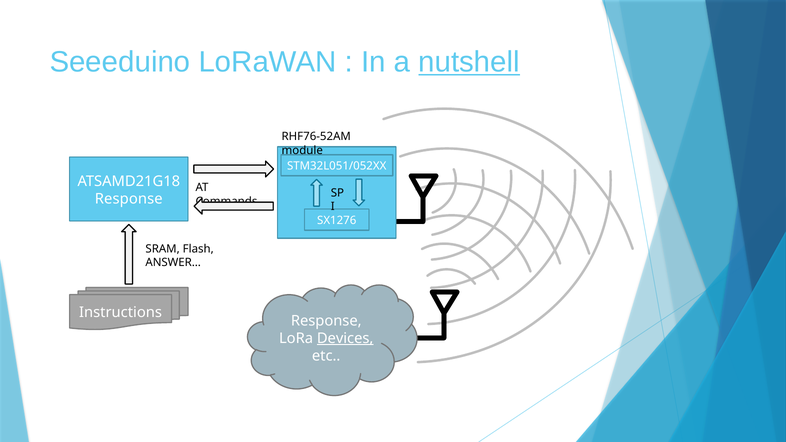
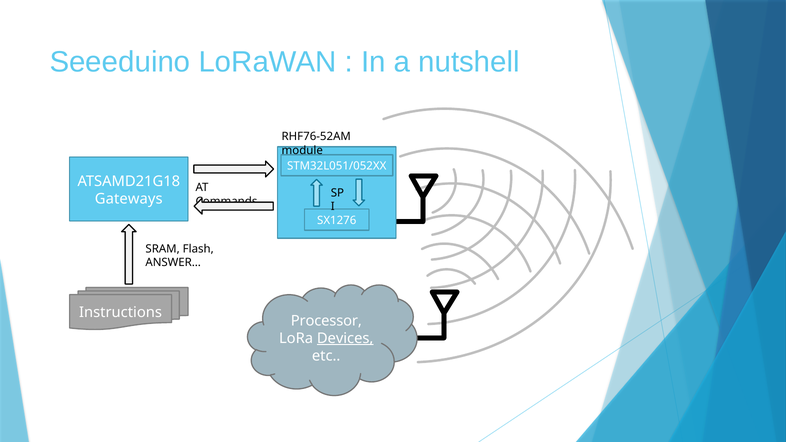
nutshell underline: present -> none
Response at (129, 199): Response -> Gateways
Response at (326, 321): Response -> Processor
